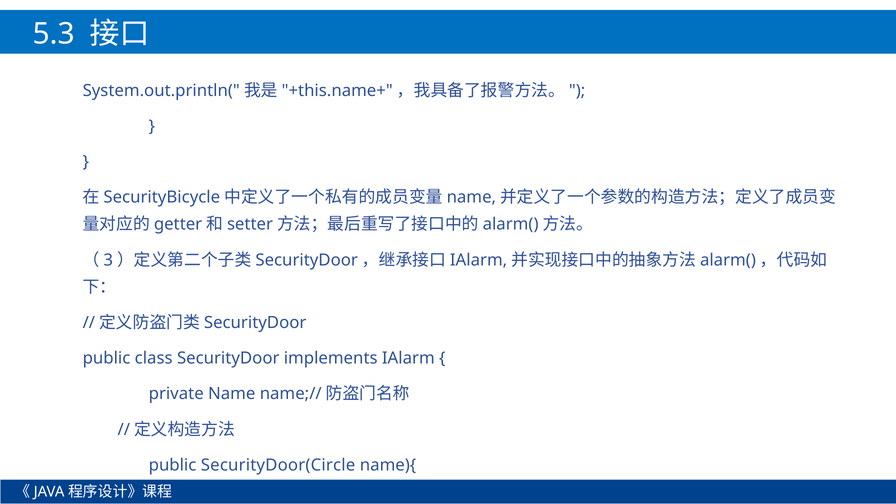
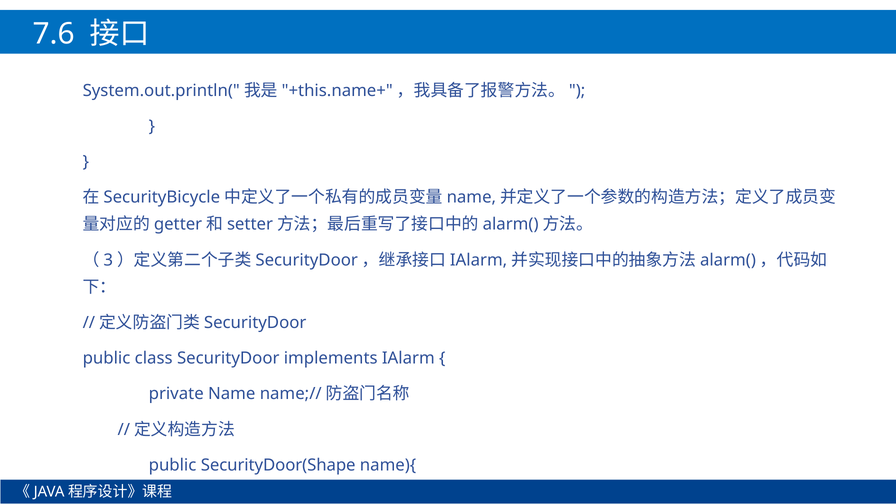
5.3: 5.3 -> 7.6
SecurityDoor(Circle: SecurityDoor(Circle -> SecurityDoor(Shape
